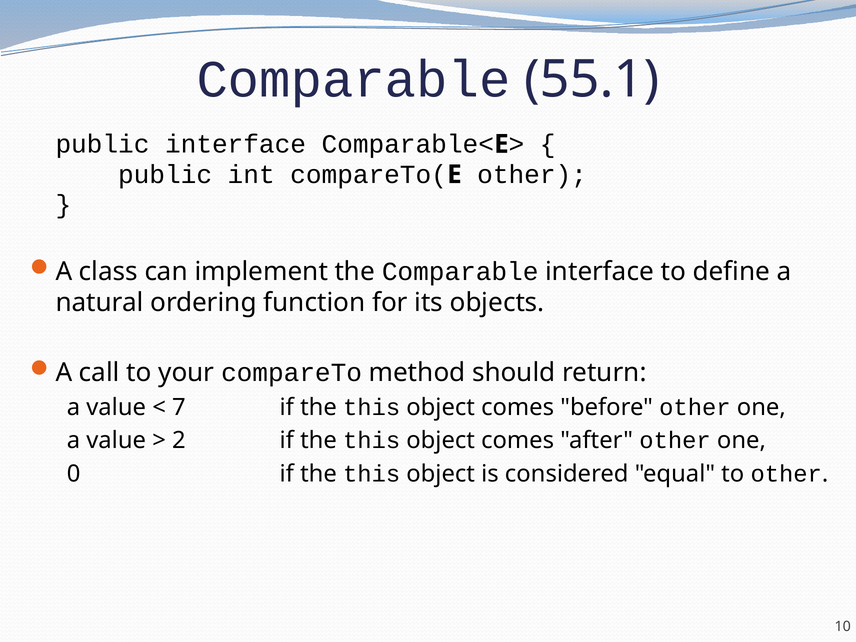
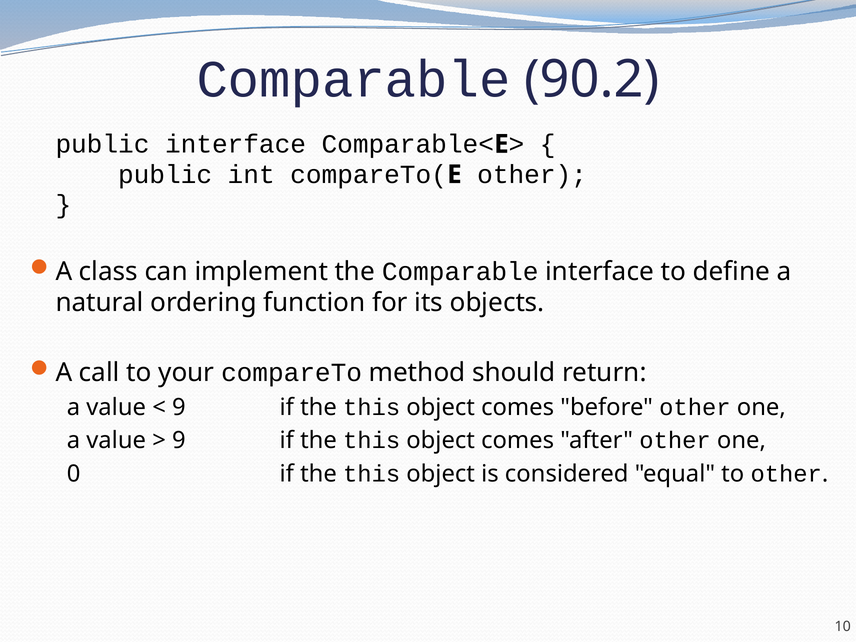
55.1: 55.1 -> 90.2
7 at (179, 407): 7 -> 9
2 at (179, 441): 2 -> 9
